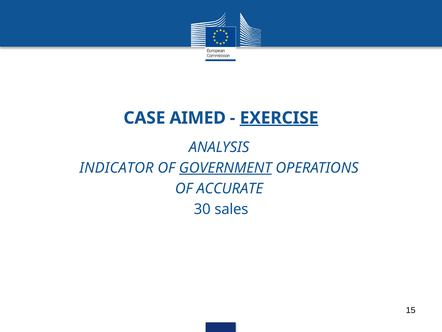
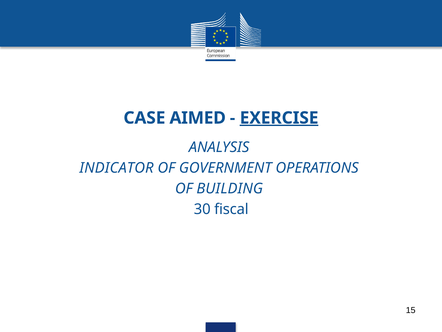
GOVERNMENT underline: present -> none
ACCURATE: ACCURATE -> BUILDING
sales: sales -> fiscal
